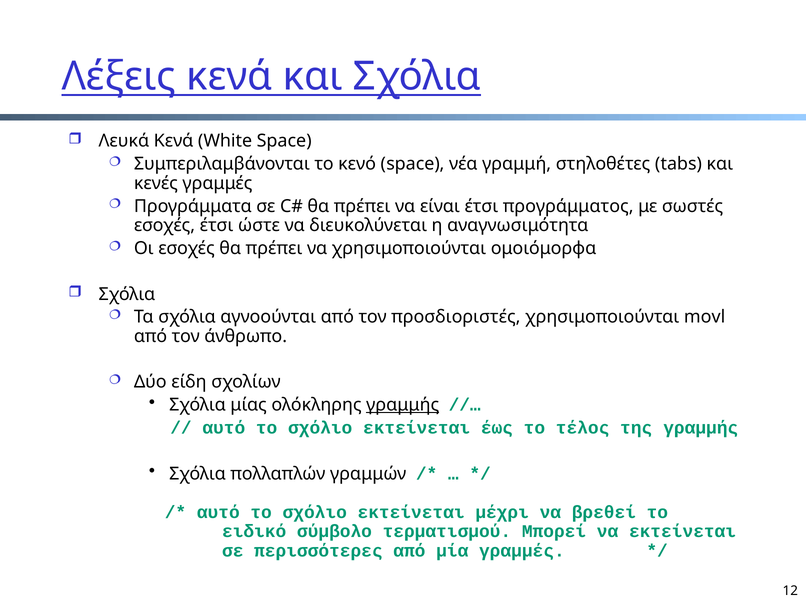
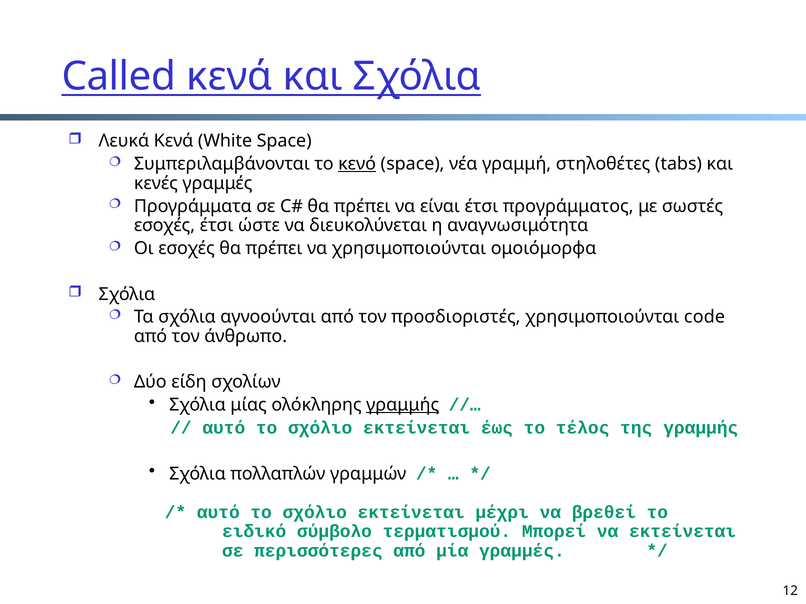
Λέξεις: Λέξεις -> Called
κενό underline: none -> present
movl: movl -> code
